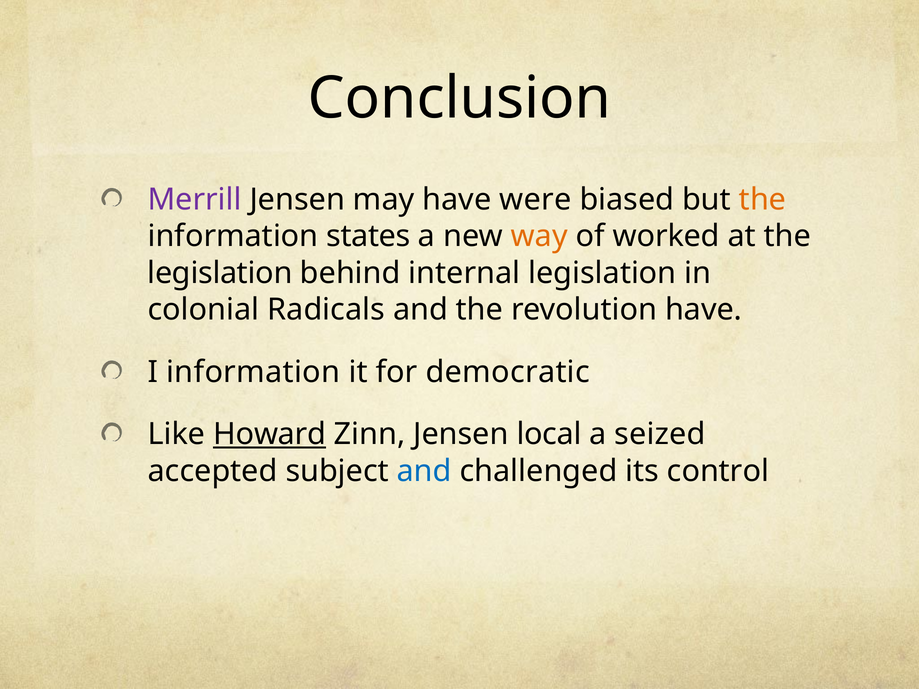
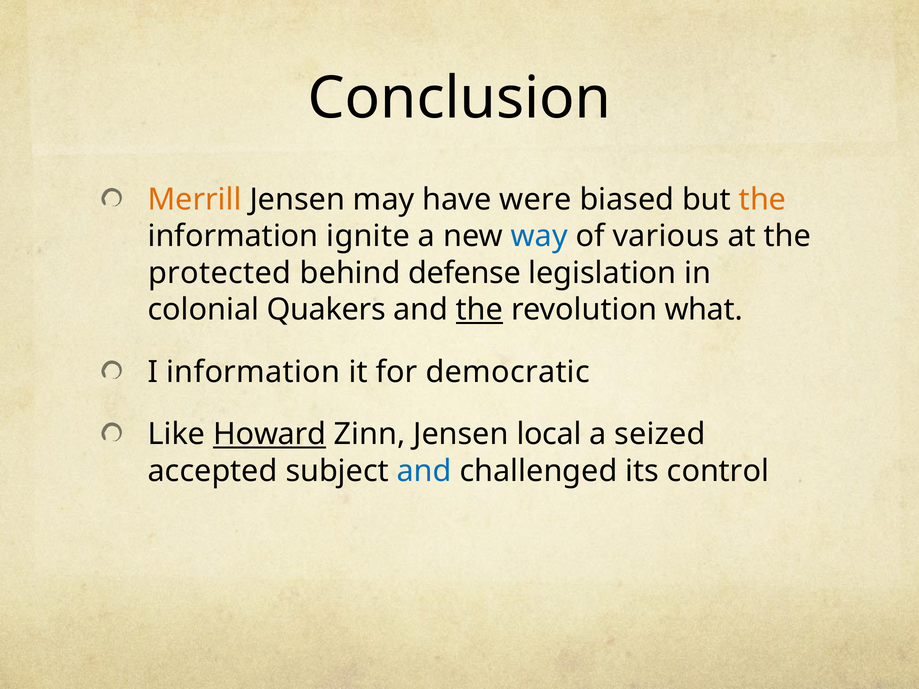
Merrill colour: purple -> orange
states: states -> ignite
way colour: orange -> blue
worked: worked -> various
legislation at (220, 273): legislation -> protected
internal: internal -> defense
Radicals: Radicals -> Quakers
the at (480, 310) underline: none -> present
revolution have: have -> what
